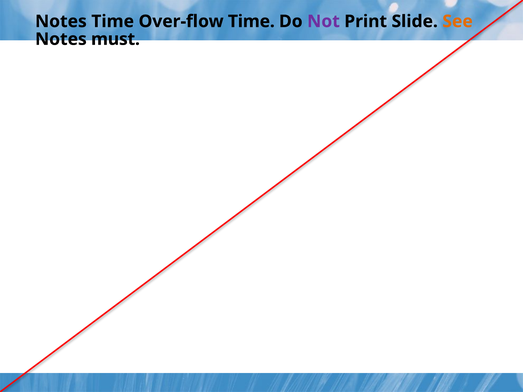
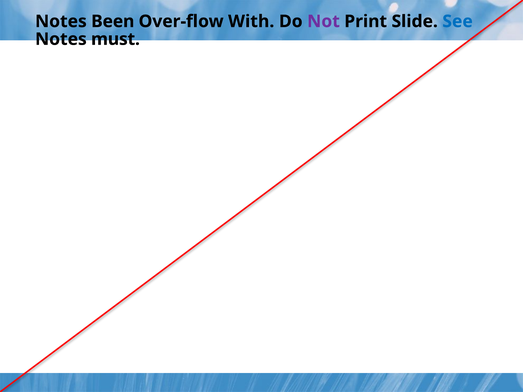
Notes Time: Time -> Been
Over-flow Time: Time -> With
See colour: orange -> blue
